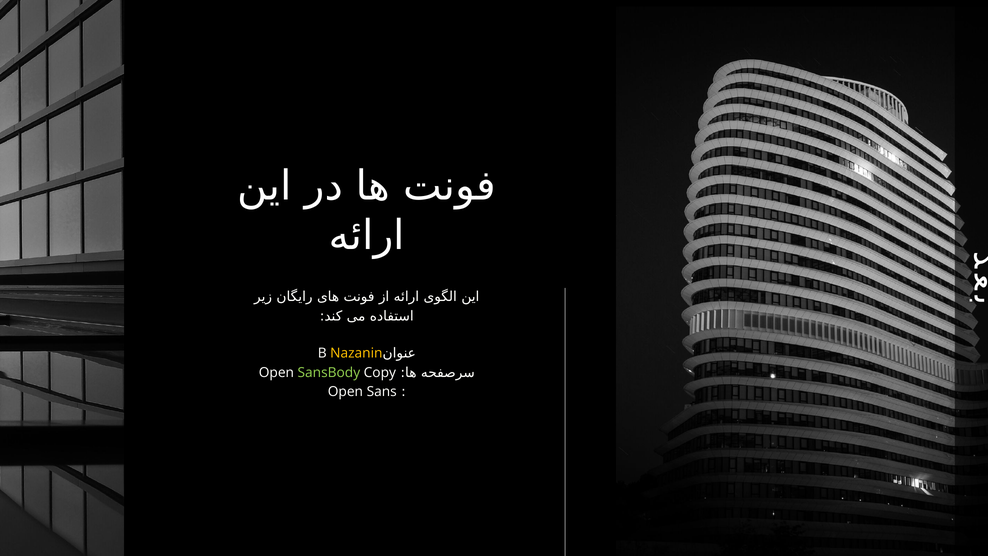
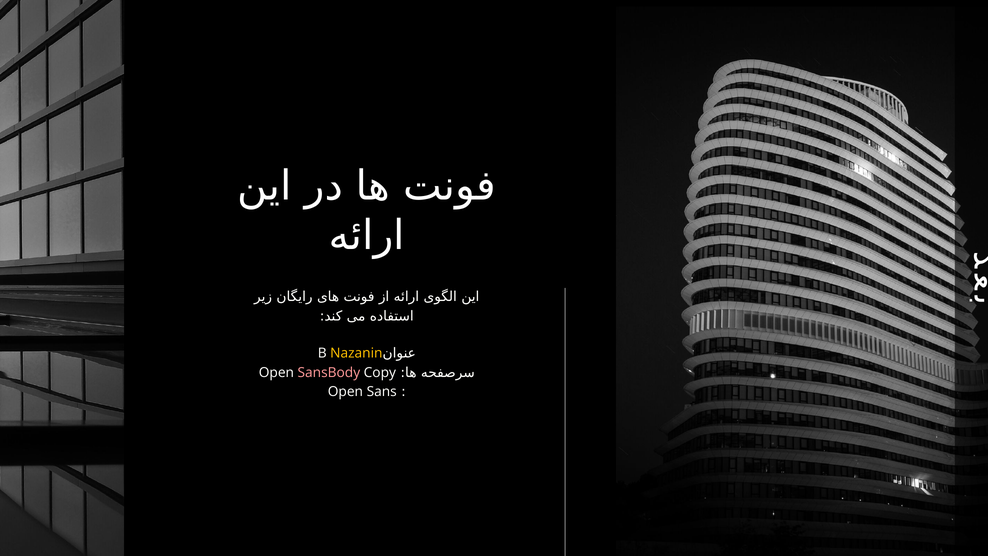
SansBody colour: light green -> pink
